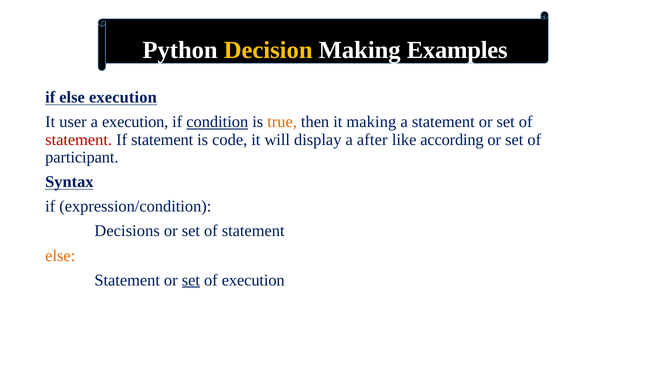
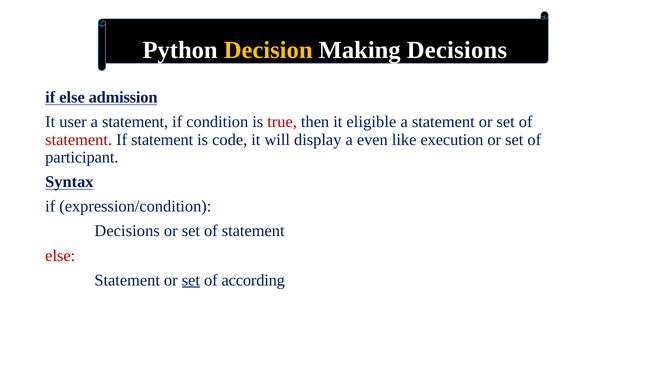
Making Examples: Examples -> Decisions
else execution: execution -> admission
execution at (135, 122): execution -> statement
condition underline: present -> none
true colour: orange -> red
it making: making -> eligible
after: after -> even
according: according -> execution
else at (60, 256) colour: orange -> red
of execution: execution -> according
